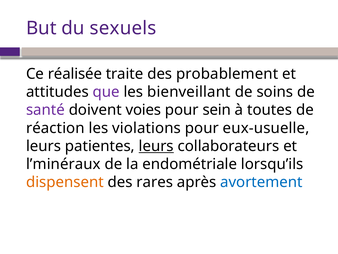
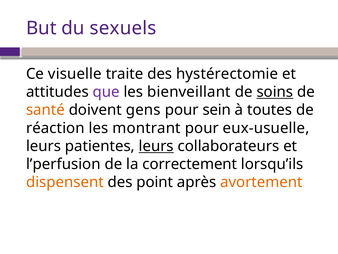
réalisée: réalisée -> visuelle
probablement: probablement -> hystérectomie
soins underline: none -> present
santé colour: purple -> orange
voies: voies -> gens
violations: violations -> montrant
l’minéraux: l’minéraux -> l’perfusion
endométriale: endométriale -> correctement
rares: rares -> point
avortement colour: blue -> orange
